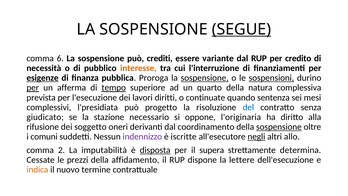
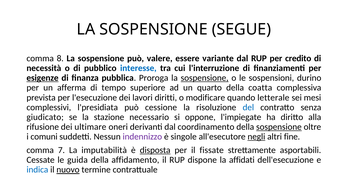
SEGUE underline: present -> none
6: 6 -> 8
crediti: crediti -> valere
interesse colour: orange -> blue
sospensioni underline: present -> none
per at (33, 88) underline: present -> none
tempo underline: present -> none
natura: natura -> coatta
continuate: continuate -> modificare
sentenza: sentenza -> letterale
progetto: progetto -> cessione
l'originaria: l'originaria -> l'impiegate
soggetto: soggetto -> ultimare
iscritte: iscritte -> singole
allo: allo -> fine
2: 2 -> 7
supera: supera -> fissate
determina: determina -> asportabili
prezzi: prezzi -> guida
lettere: lettere -> affidati
indica colour: orange -> blue
nuovo underline: none -> present
